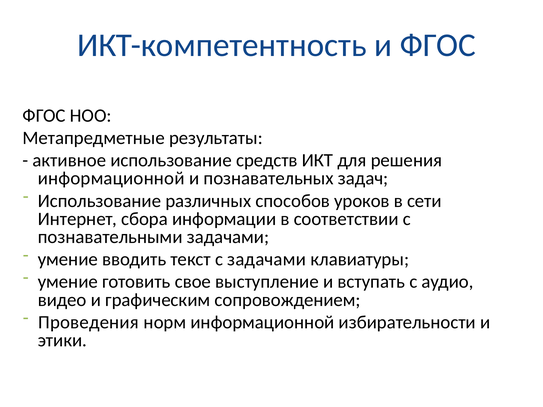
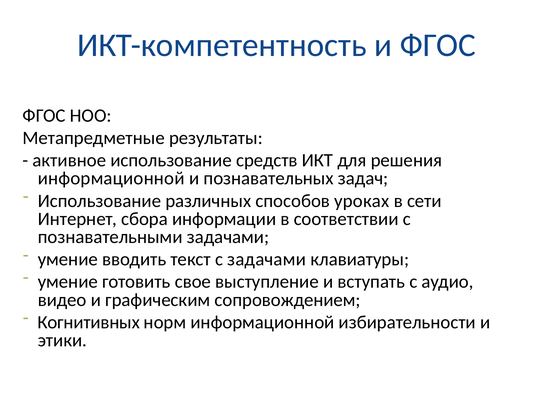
уроков: уроков -> уроках
Проведения: Проведения -> Когнитивных
